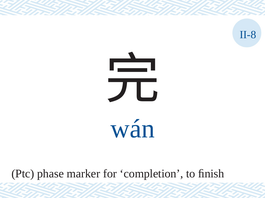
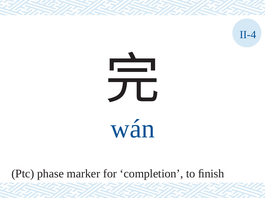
II-8: II-8 -> II-4
